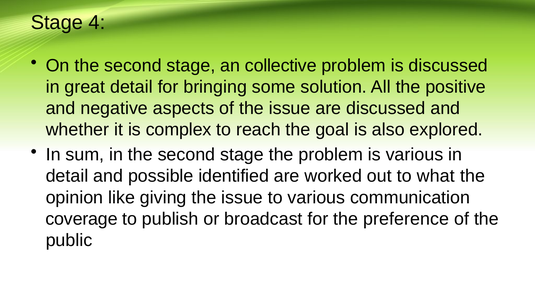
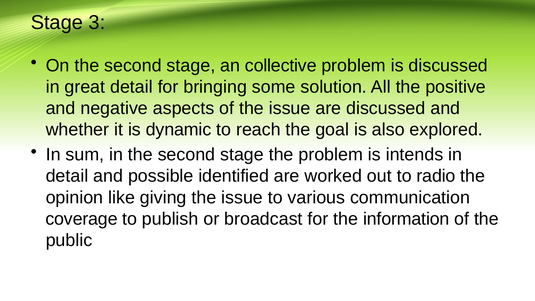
4: 4 -> 3
complex: complex -> dynamic
is various: various -> intends
what: what -> radio
preference: preference -> information
